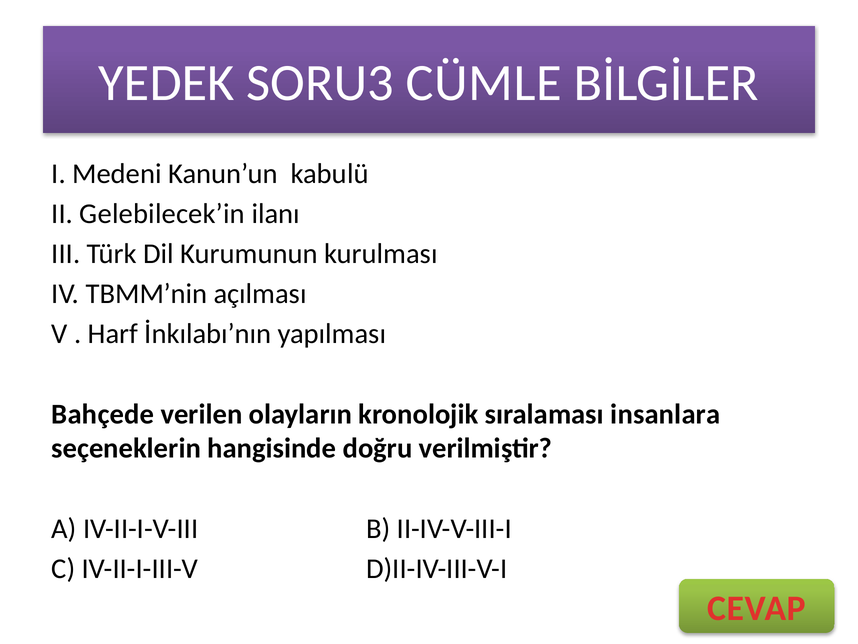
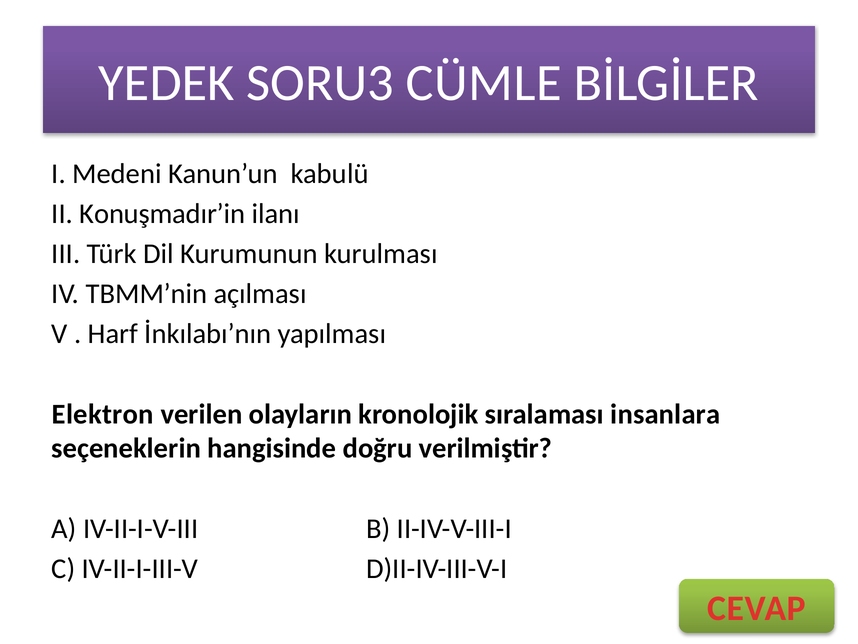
Gelebilecek’in: Gelebilecek’in -> Konuşmadır’in
Bahçede: Bahçede -> Elektron
